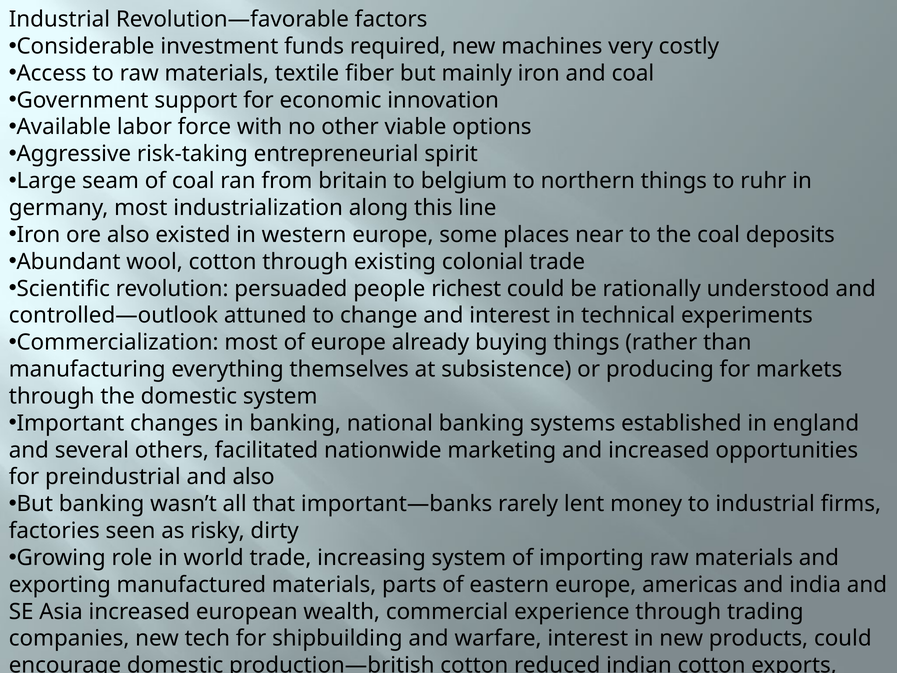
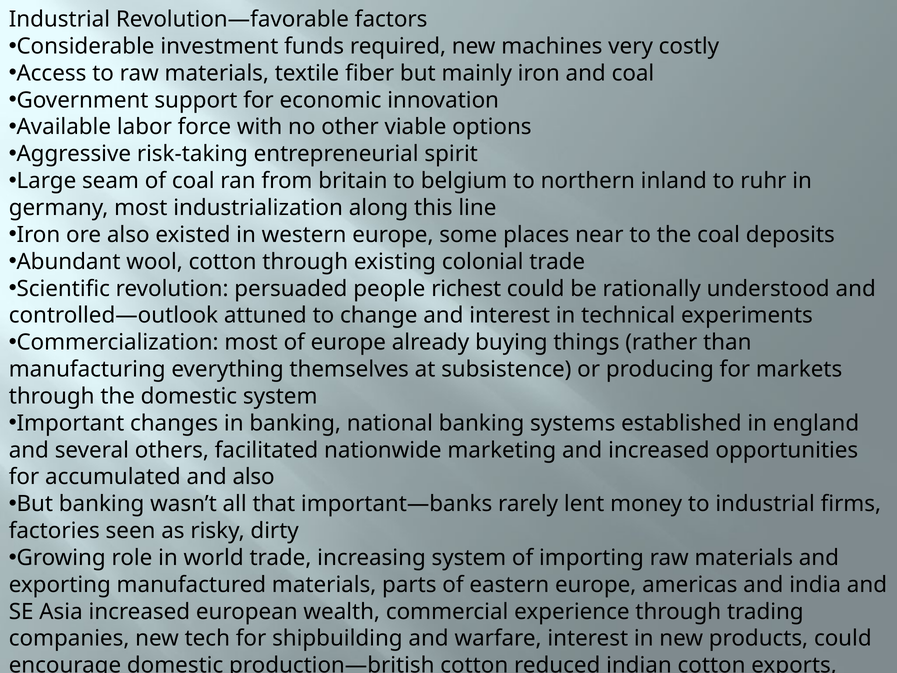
northern things: things -> inland
preindustrial: preindustrial -> accumulated
